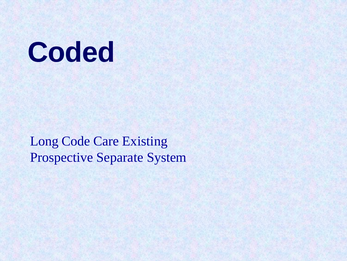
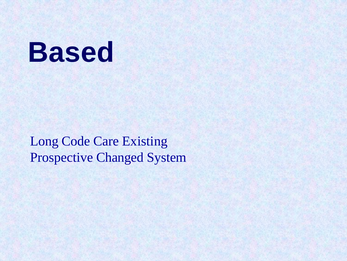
Coded: Coded -> Based
Separate: Separate -> Changed
